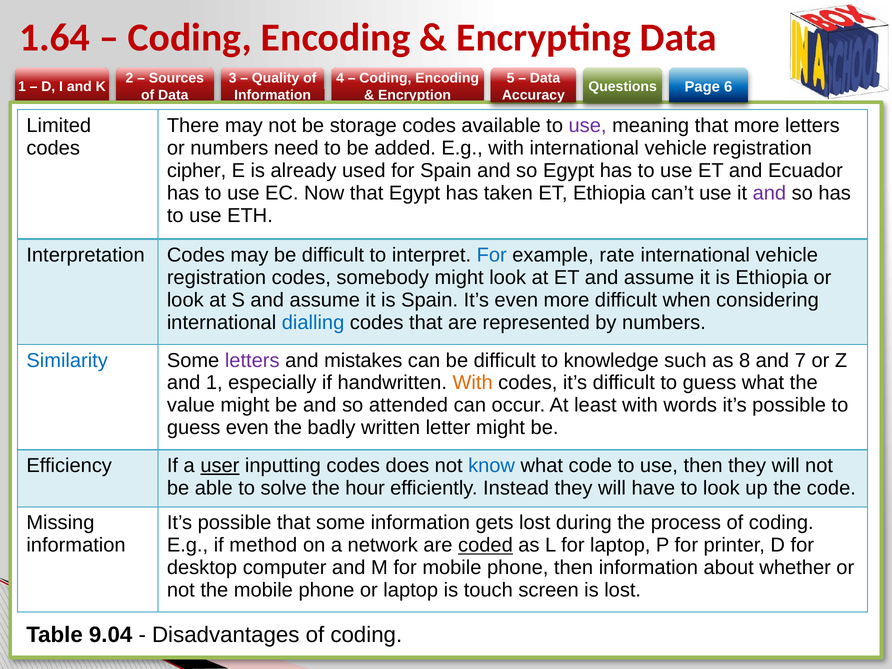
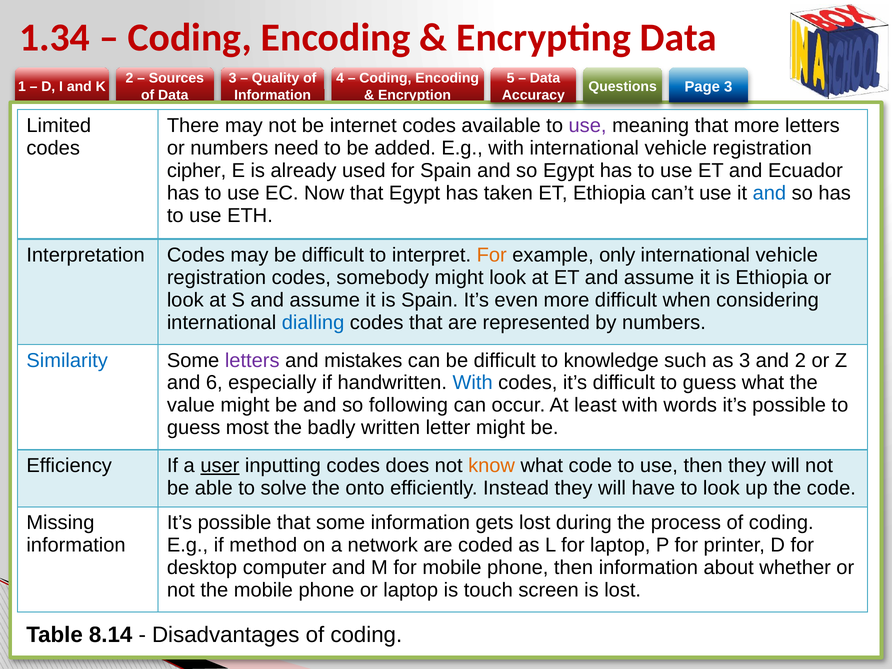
1.64: 1.64 -> 1.34
Page 6: 6 -> 3
storage: storage -> internet
and at (769, 193) colour: purple -> blue
For at (492, 255) colour: blue -> orange
rate: rate -> only
as 8: 8 -> 3
and 7: 7 -> 2
and 1: 1 -> 6
With at (473, 383) colour: orange -> blue
attended: attended -> following
guess even: even -> most
know colour: blue -> orange
hour: hour -> onto
coded underline: present -> none
9.04: 9.04 -> 8.14
